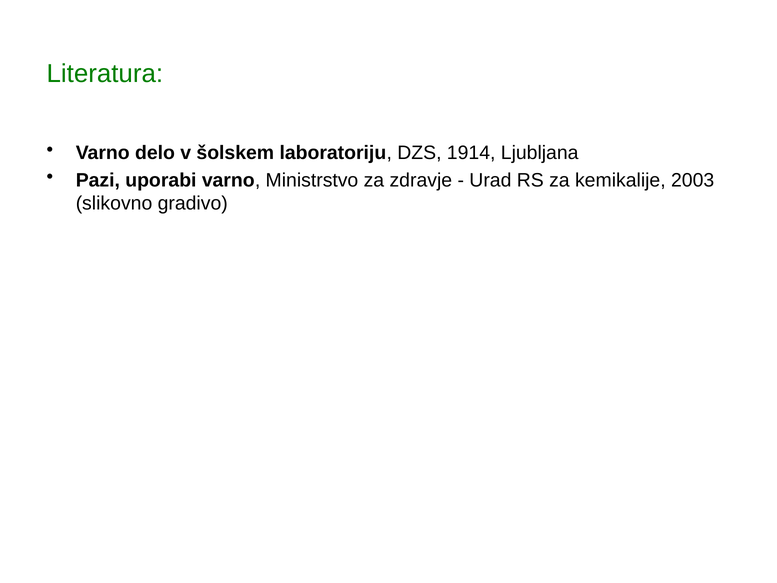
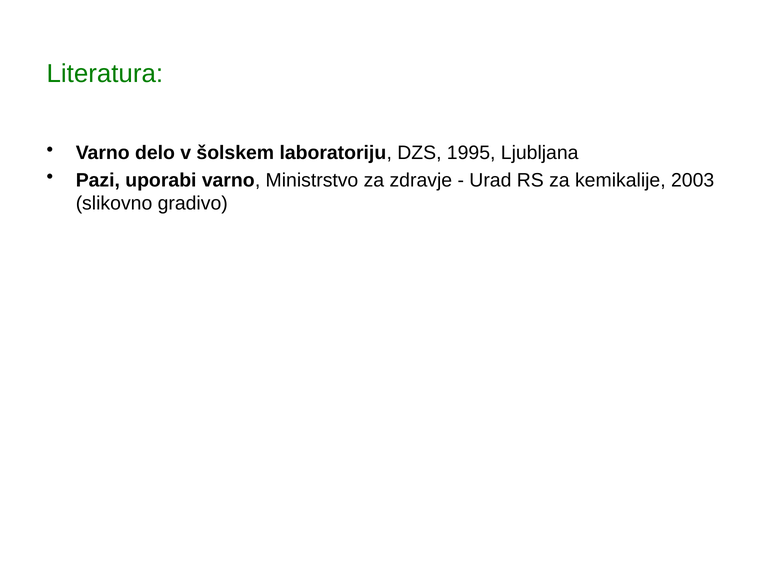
1914: 1914 -> 1995
